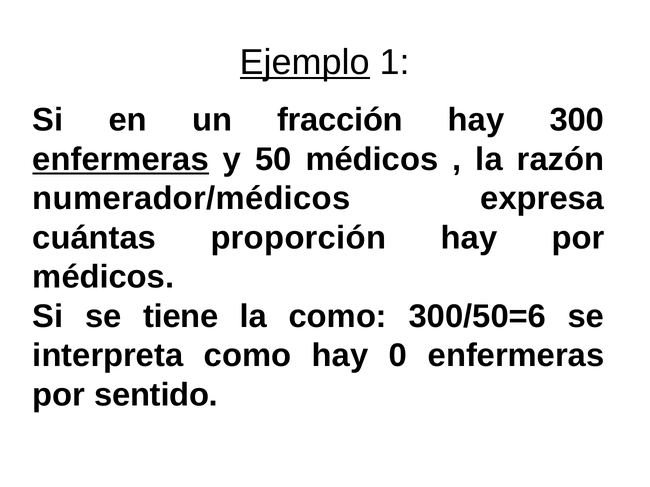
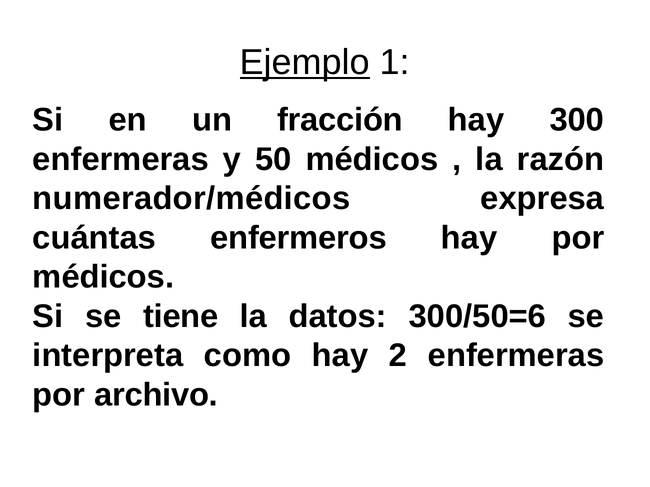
enfermeras at (121, 159) underline: present -> none
proporción: proporción -> enfermeros
la como: como -> datos
0: 0 -> 2
sentido: sentido -> archivo
